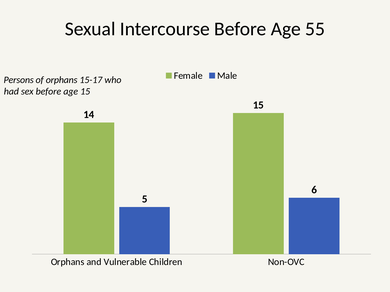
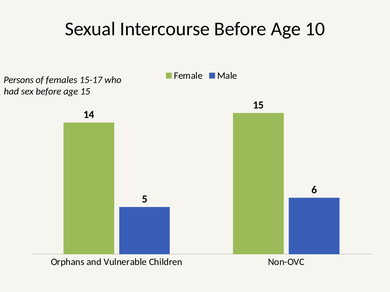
55: 55 -> 10
of orphans: orphans -> females
